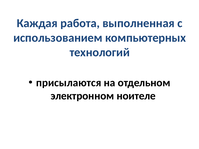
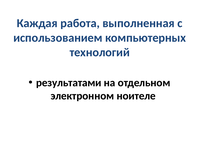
присылаются: присылаются -> результатами
